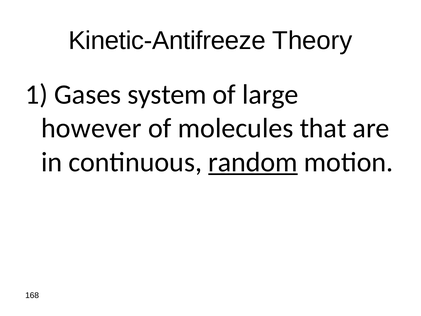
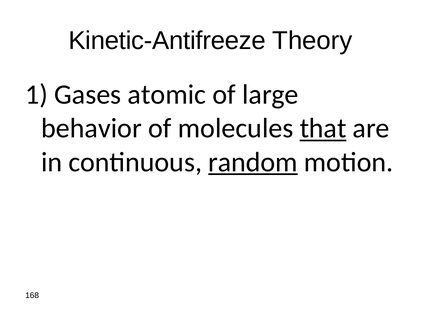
system: system -> atomic
however: however -> behavior
that underline: none -> present
